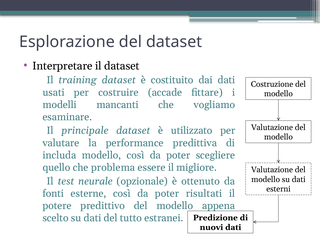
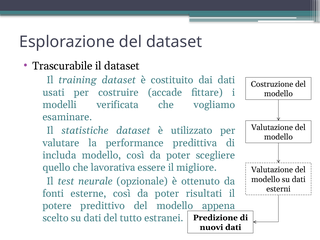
Interpretare: Interpretare -> Trascurabile
mancanti: mancanti -> verificata
principale: principale -> statistiche
problema: problema -> lavorativa
